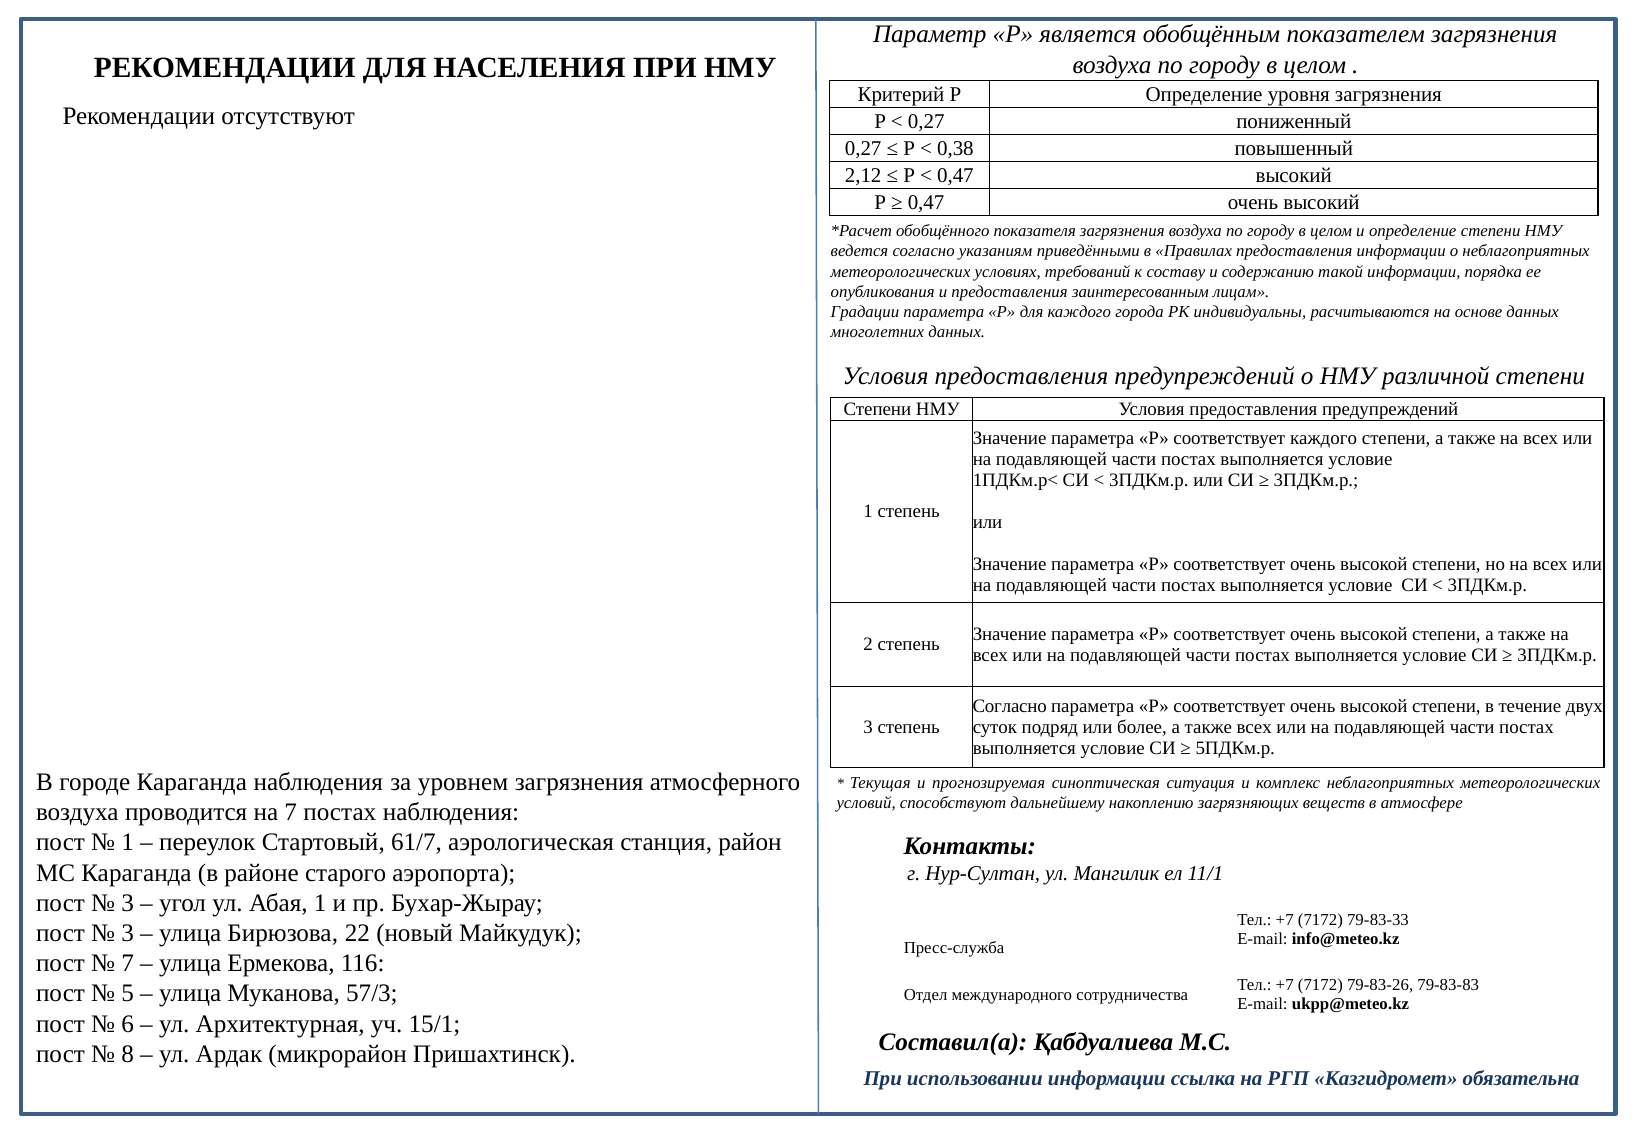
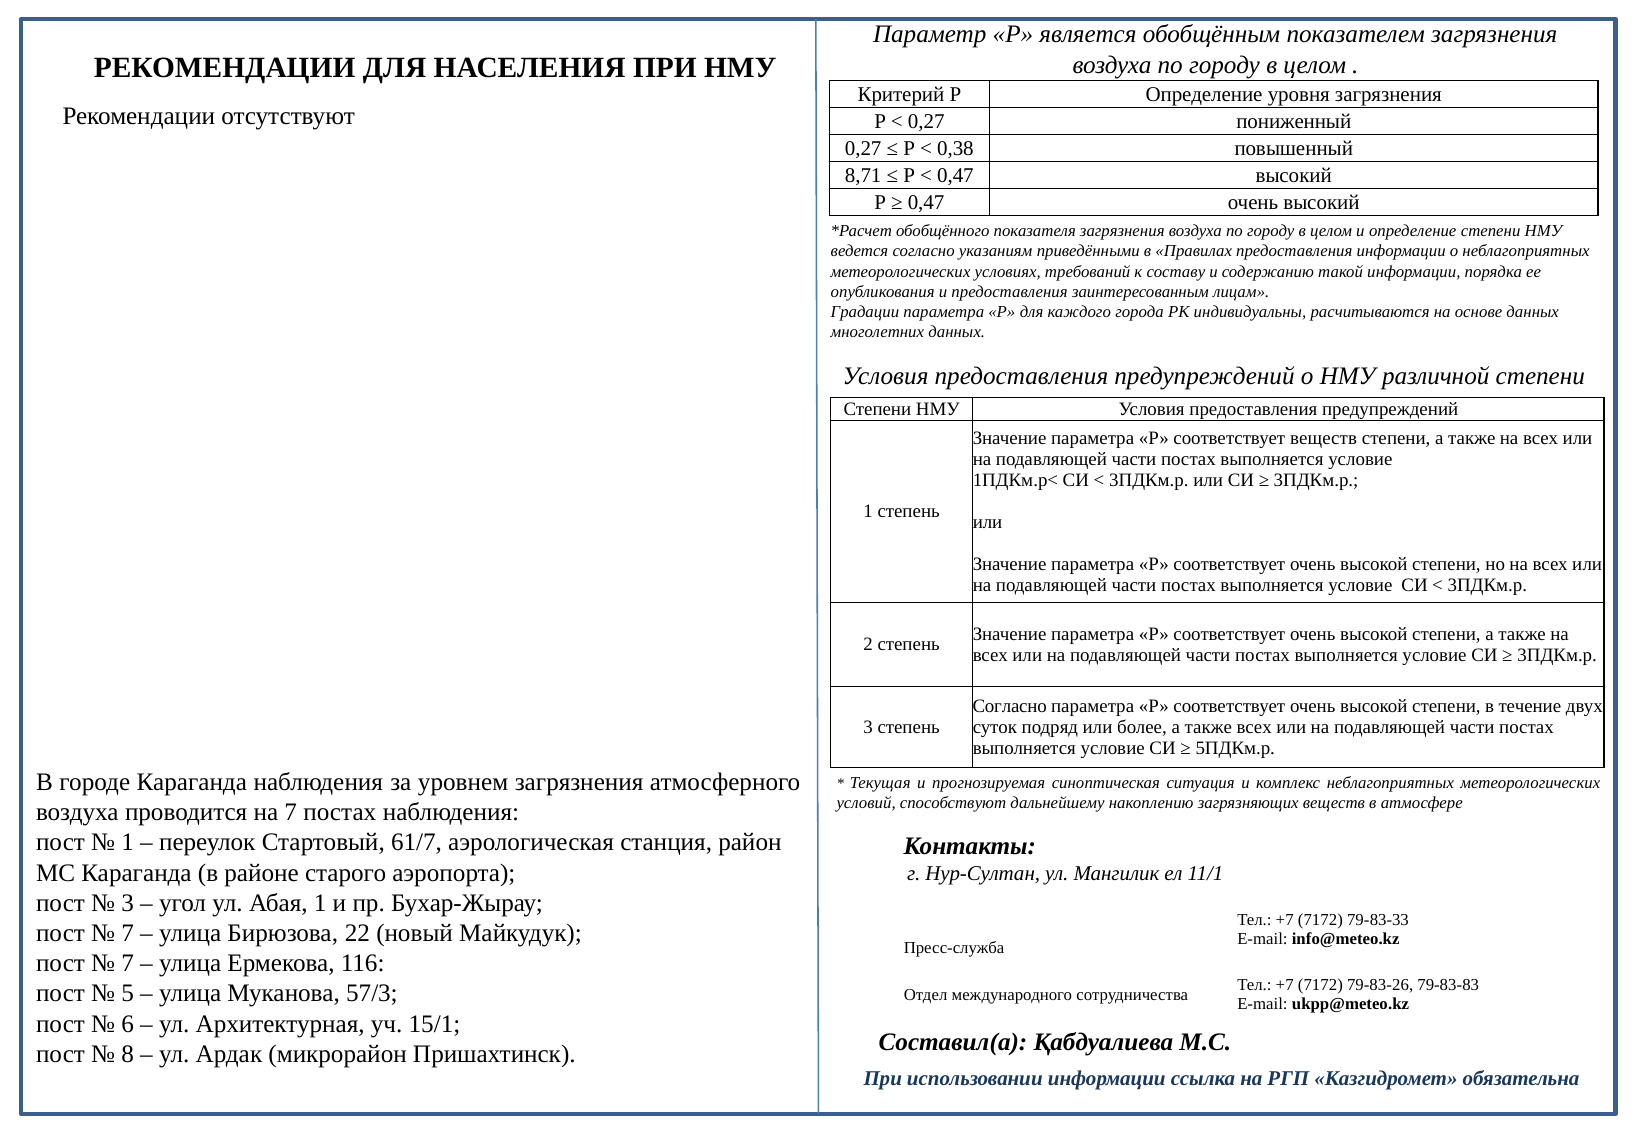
2,12: 2,12 -> 8,71
соответствует каждого: каждого -> веществ
3 at (128, 933): 3 -> 7
